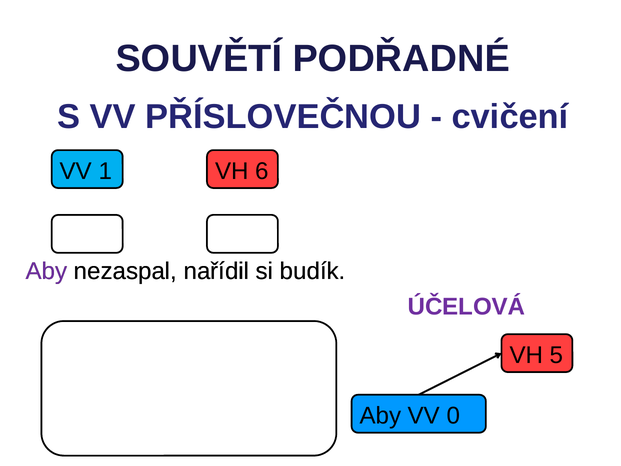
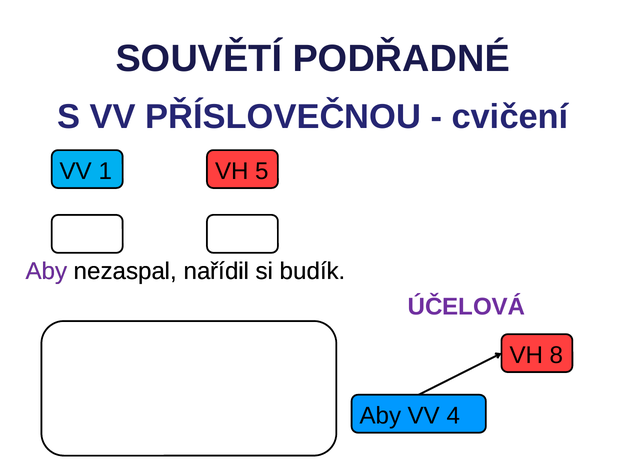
6: 6 -> 5
5: 5 -> 8
0: 0 -> 4
